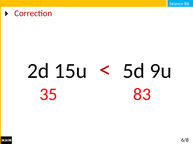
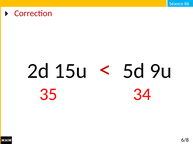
83: 83 -> 34
